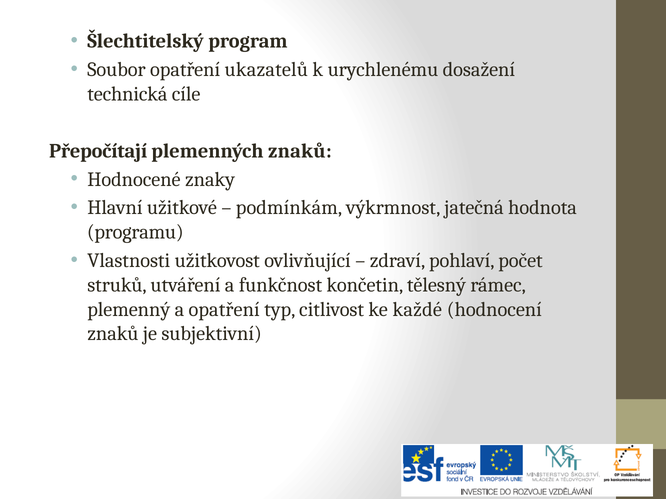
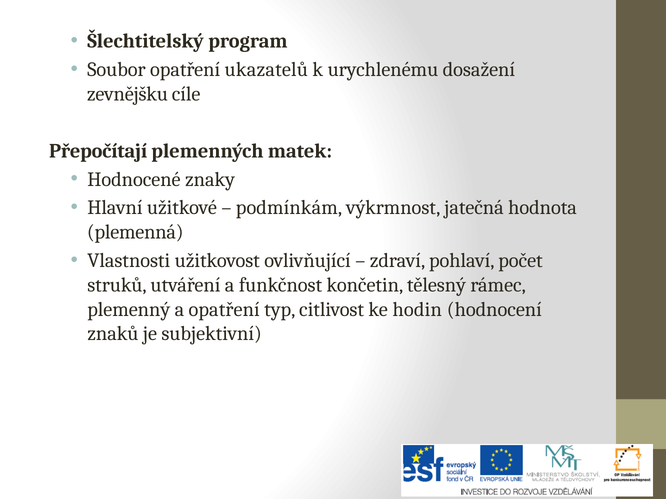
technická: technická -> zevnějšku
plemenných znaků: znaků -> matek
programu: programu -> plemenná
každé: každé -> hodin
